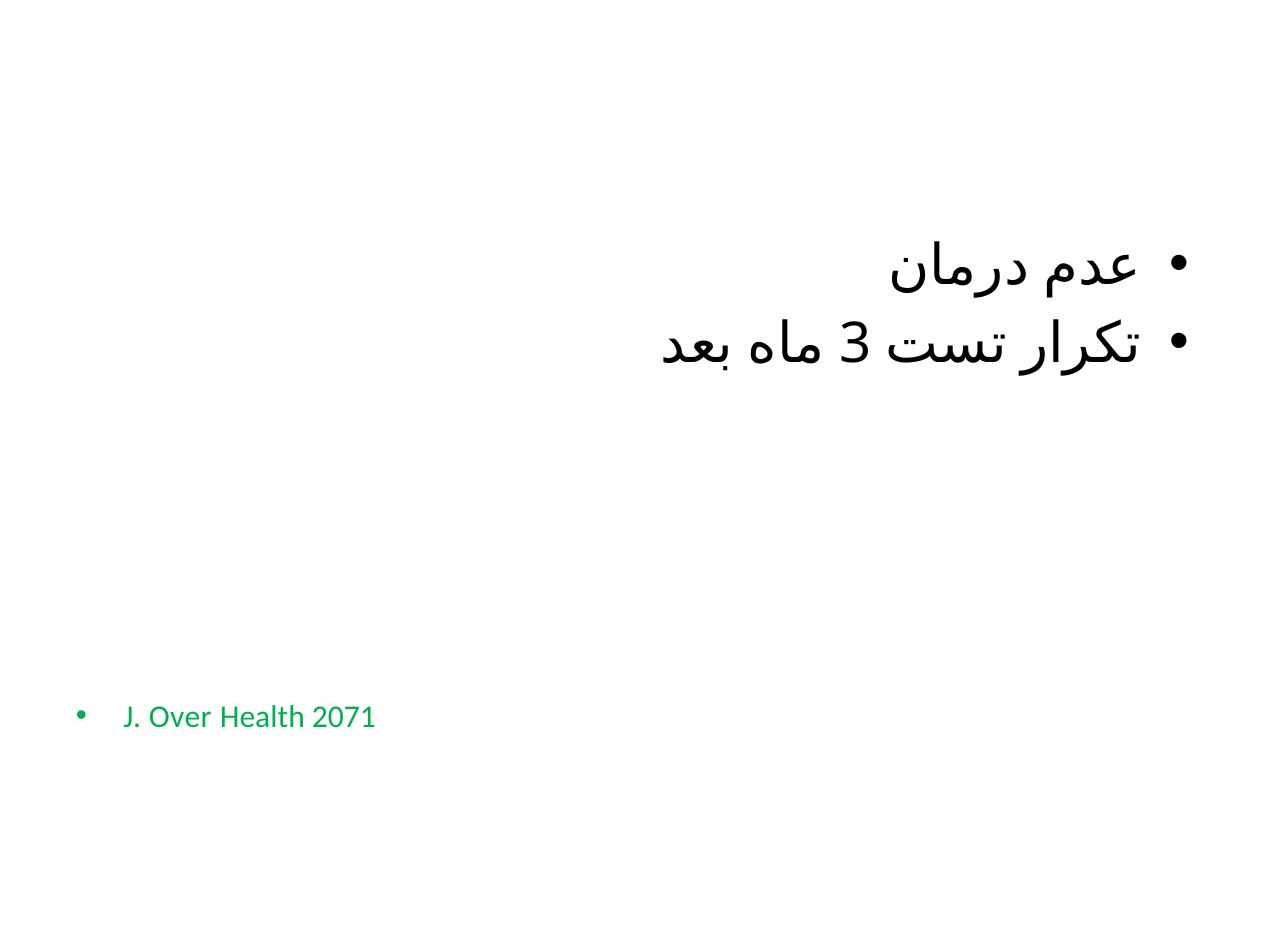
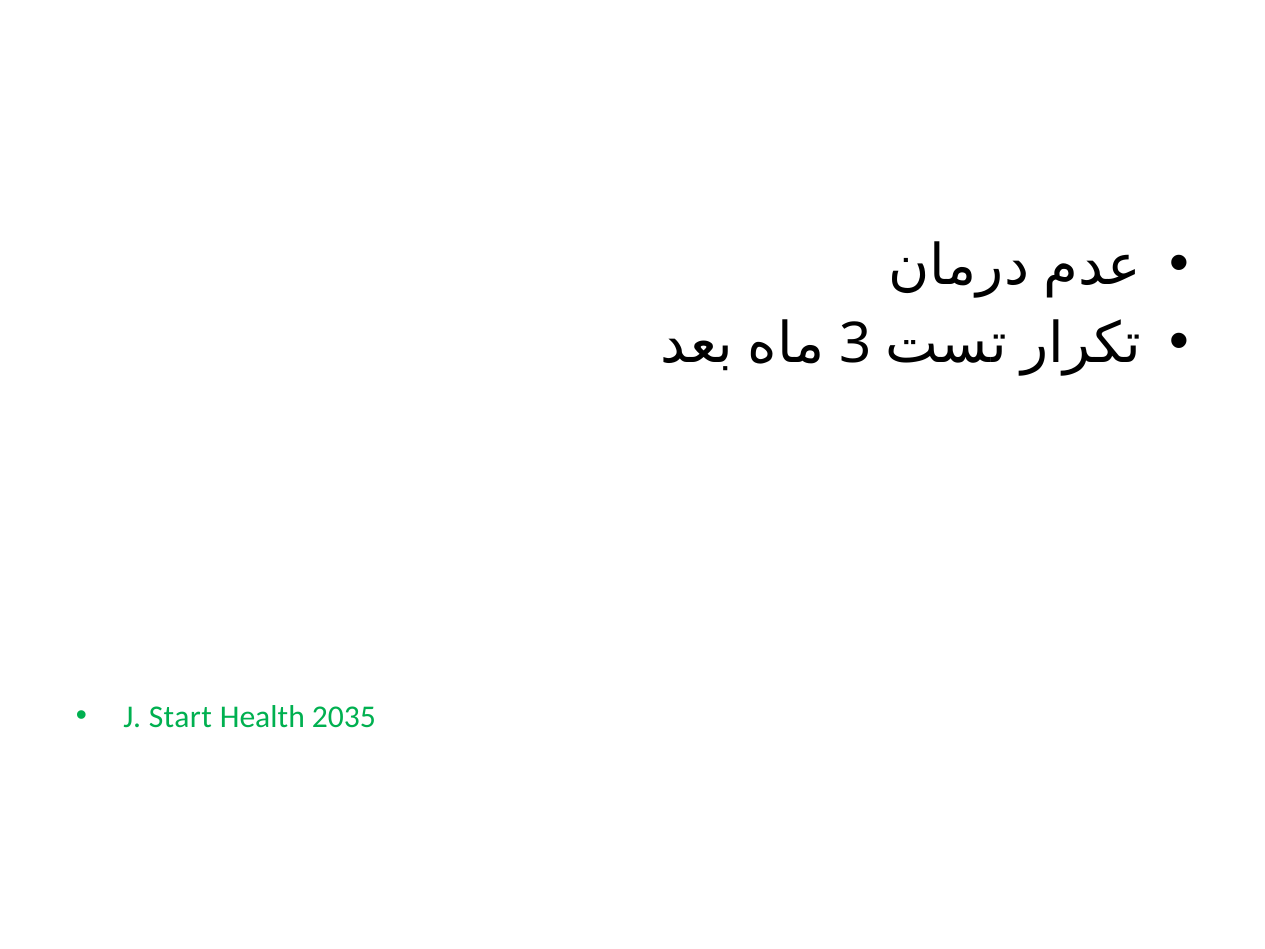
Over: Over -> Start
2071: 2071 -> 2035
